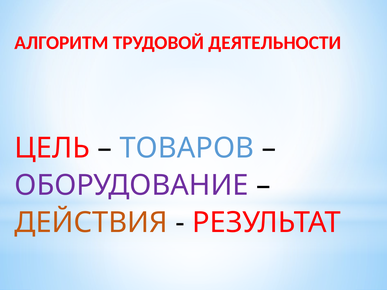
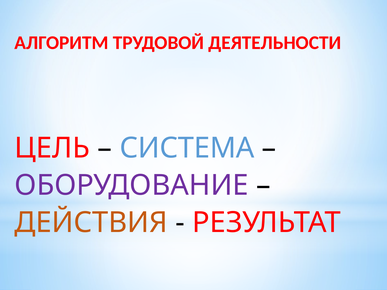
ТОВАРОВ: ТОВАРОВ -> СИСТЕМА
